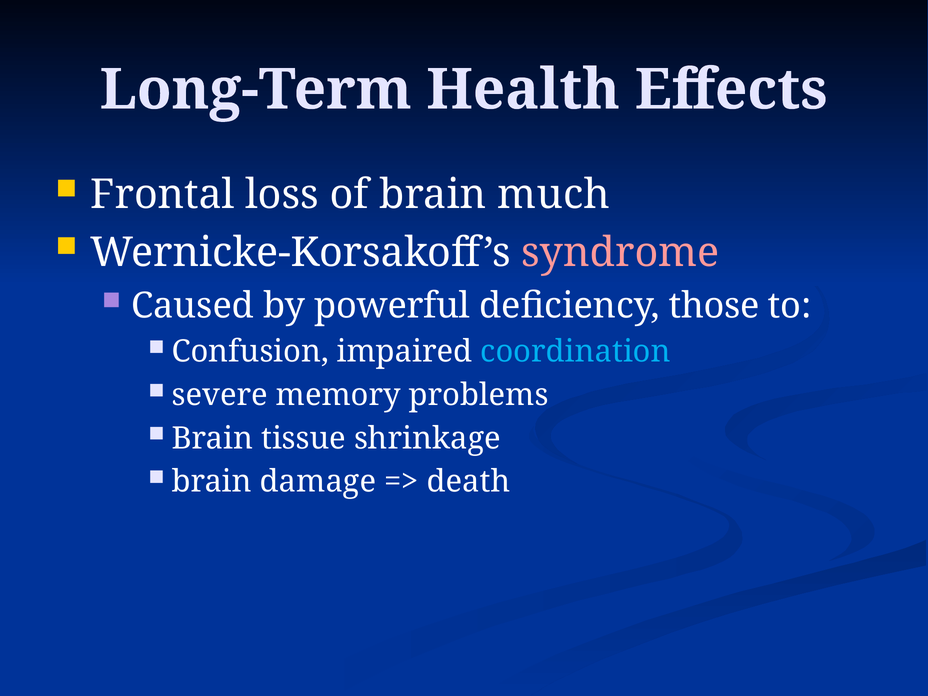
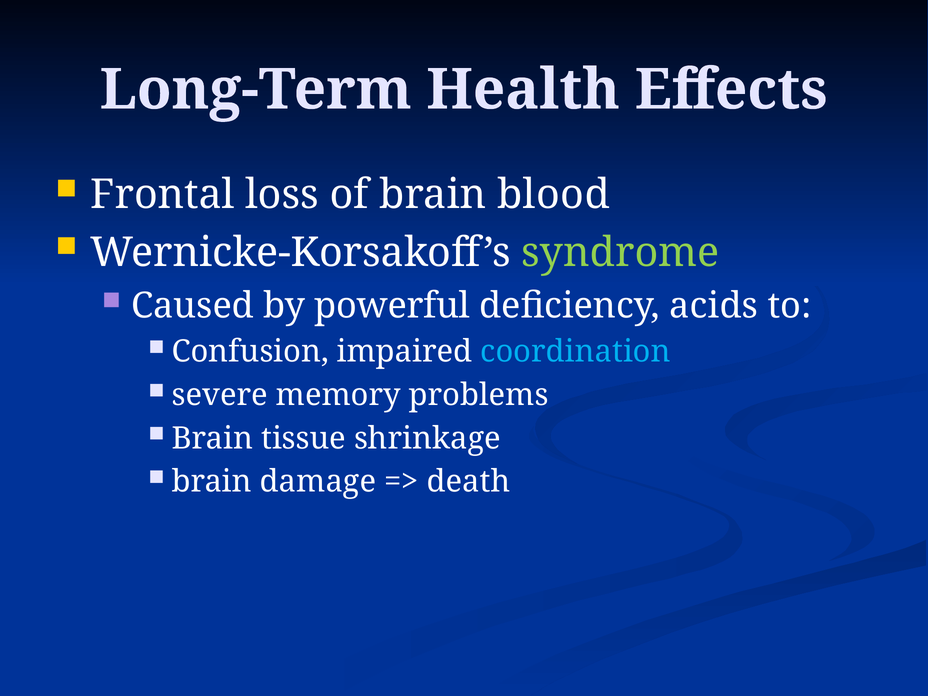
much: much -> blood
syndrome colour: pink -> light green
those: those -> acids
